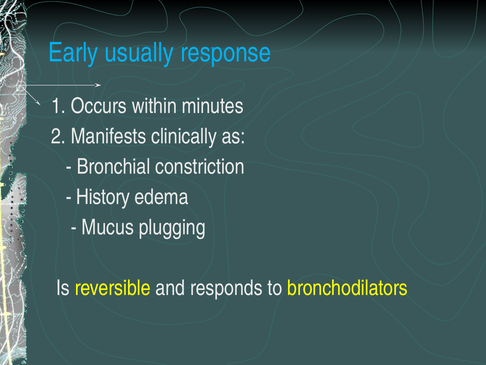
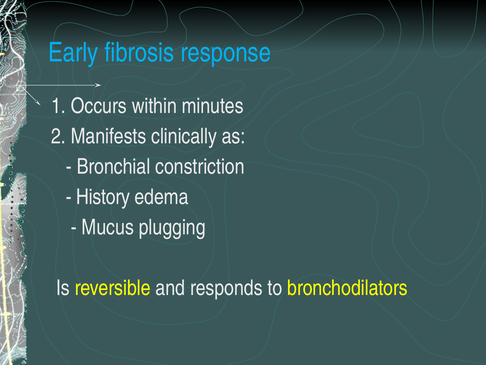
usually: usually -> fibrosis
